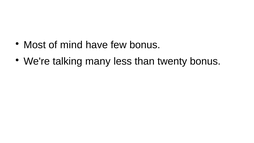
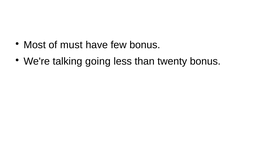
mind: mind -> must
many: many -> going
